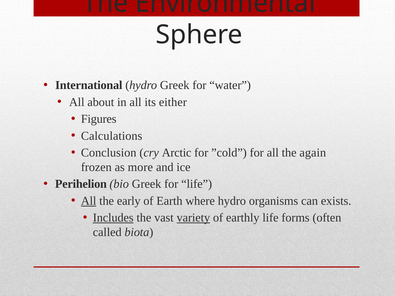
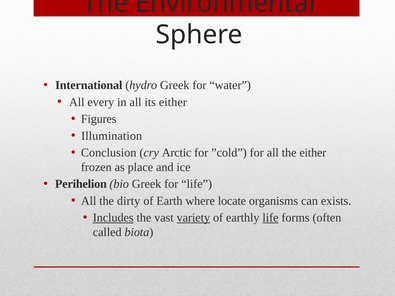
about: about -> every
Calculations: Calculations -> Illumination
the again: again -> either
more: more -> place
All at (89, 201) underline: present -> none
early: early -> dirty
where hydro: hydro -> locate
life at (270, 218) underline: none -> present
